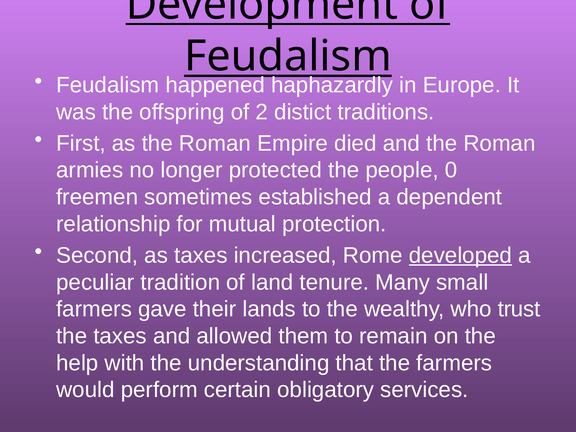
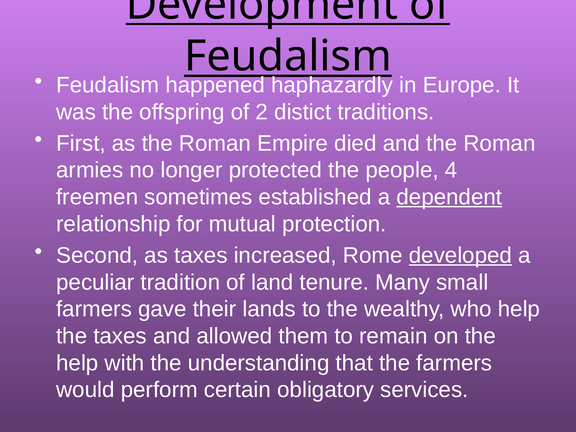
0: 0 -> 4
dependent underline: none -> present
who trust: trust -> help
